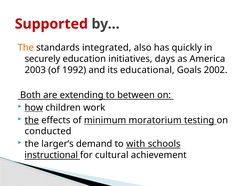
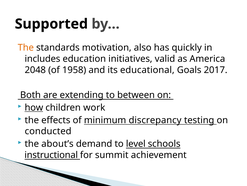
Supported colour: red -> black
integrated: integrated -> motivation
securely: securely -> includes
days: days -> valid
2003: 2003 -> 2048
1992: 1992 -> 1958
2002: 2002 -> 2017
the at (32, 120) underline: present -> none
moratorium: moratorium -> discrepancy
larger’s: larger’s -> about’s
with: with -> level
cultural: cultural -> summit
